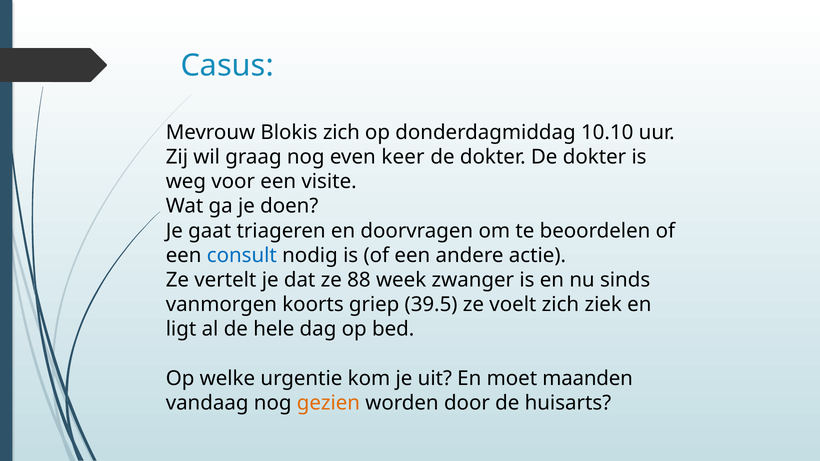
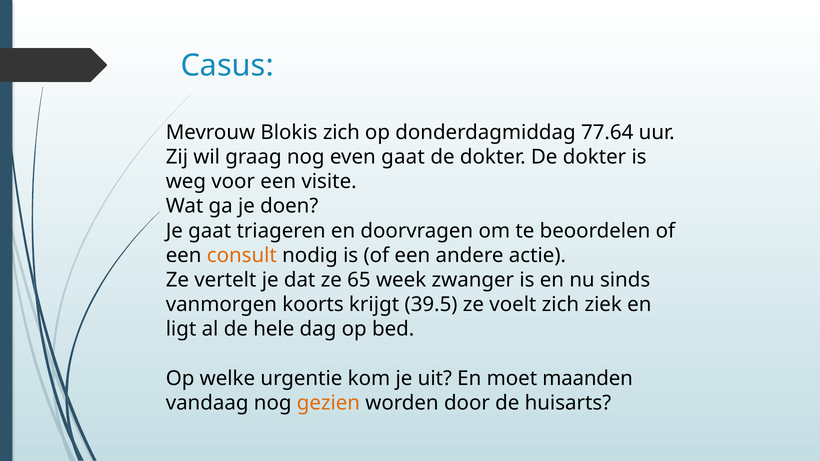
10.10: 10.10 -> 77.64
even keer: keer -> gaat
consult colour: blue -> orange
88: 88 -> 65
griep: griep -> krijgt
